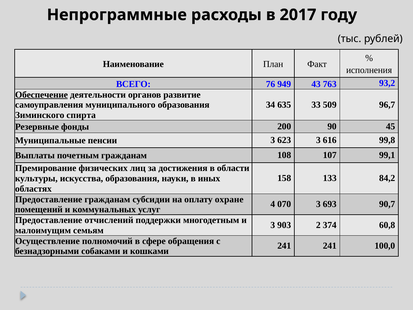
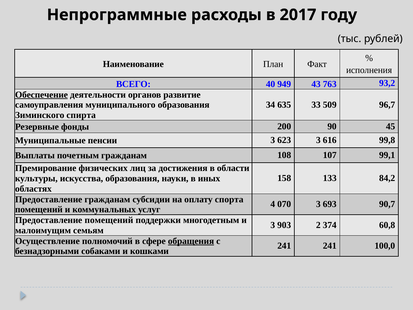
76: 76 -> 40
охране: охране -> спорта
Предоставление отчислений: отчислений -> помещений
обращения underline: none -> present
